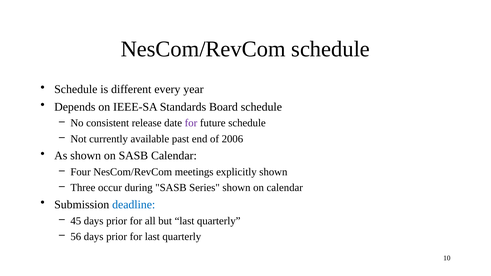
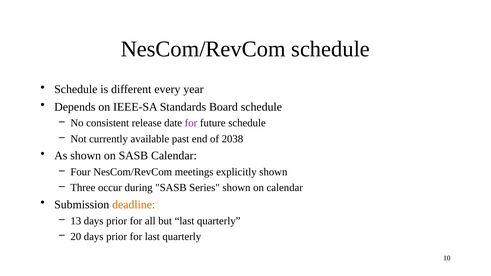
2006: 2006 -> 2038
deadline colour: blue -> orange
45: 45 -> 13
56: 56 -> 20
